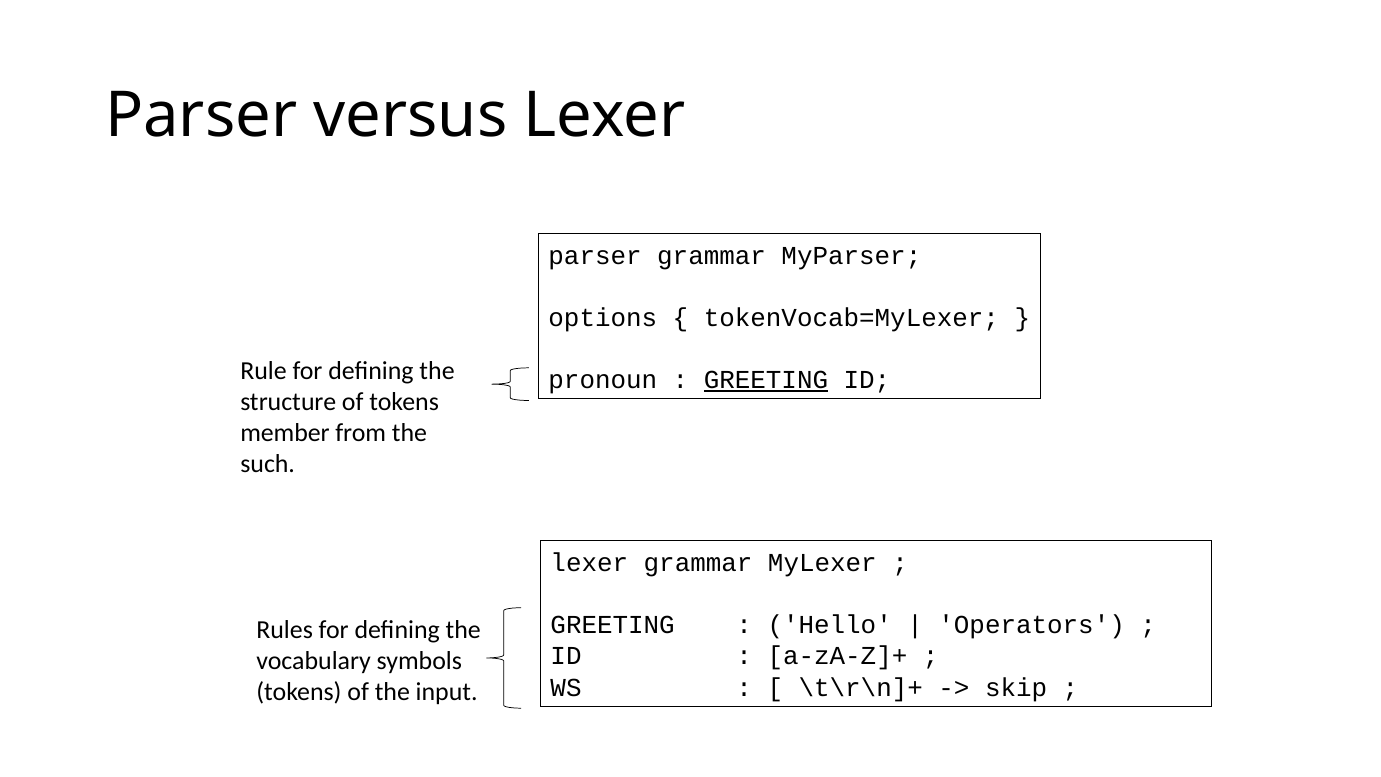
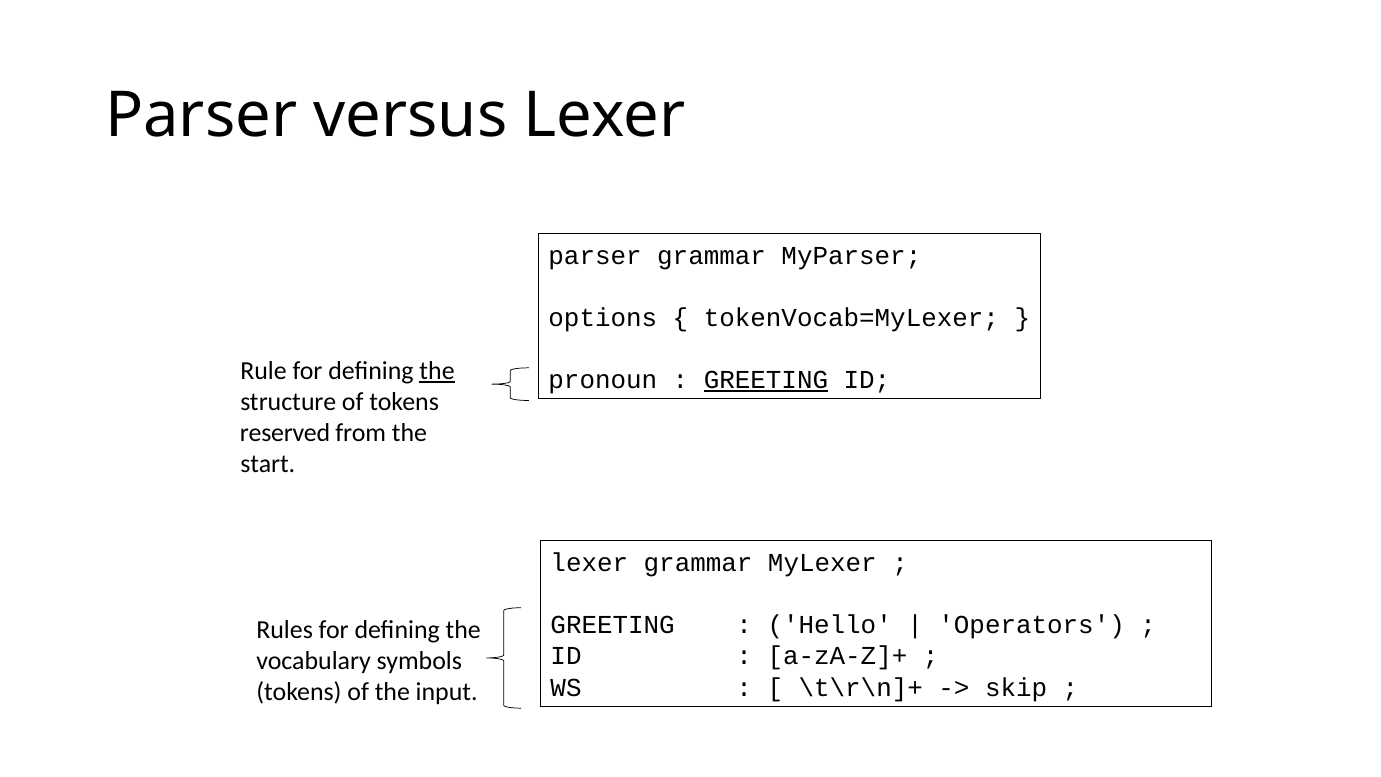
the at (437, 371) underline: none -> present
member: member -> reserved
such: such -> start
